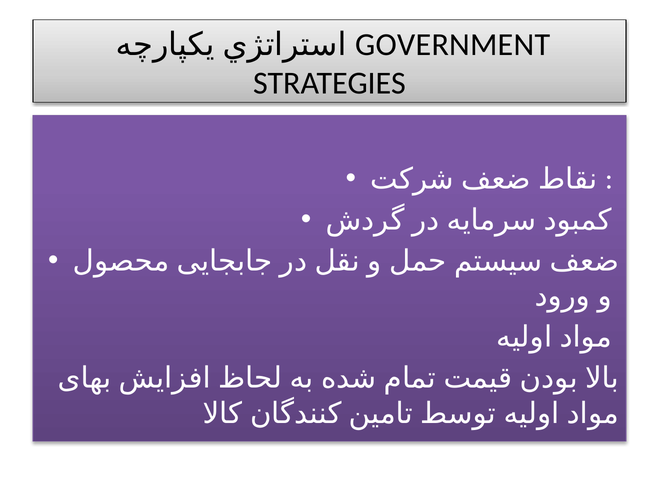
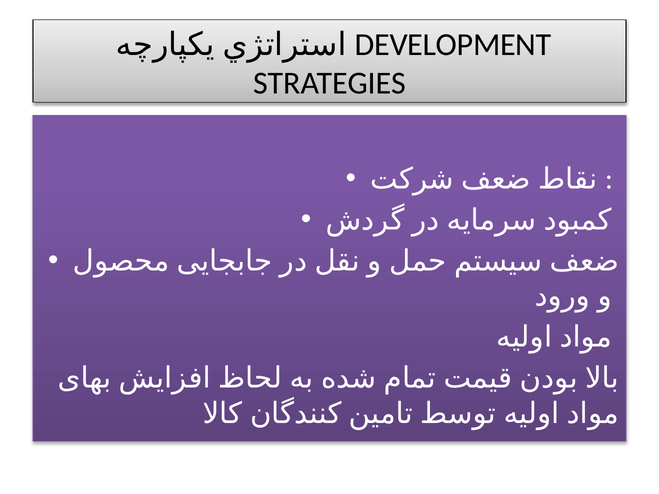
GOVERNMENT: GOVERNMENT -> DEVELOPMENT
